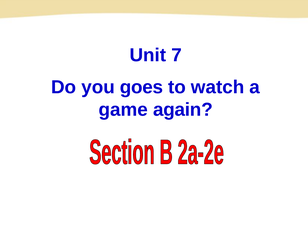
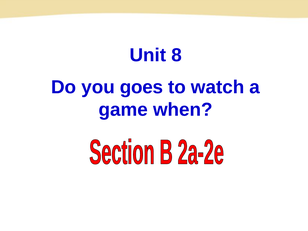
7: 7 -> 8
again: again -> when
